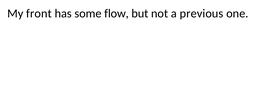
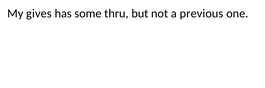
front: front -> gives
flow: flow -> thru
